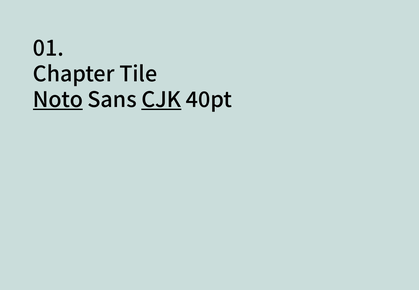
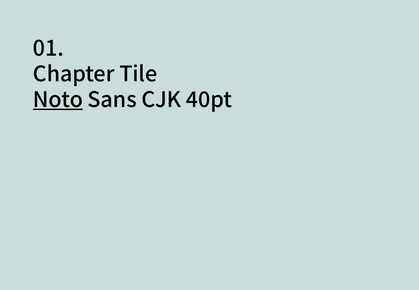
CJK underline: present -> none
